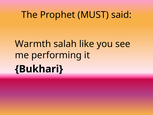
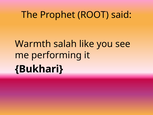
MUST: MUST -> ROOT
